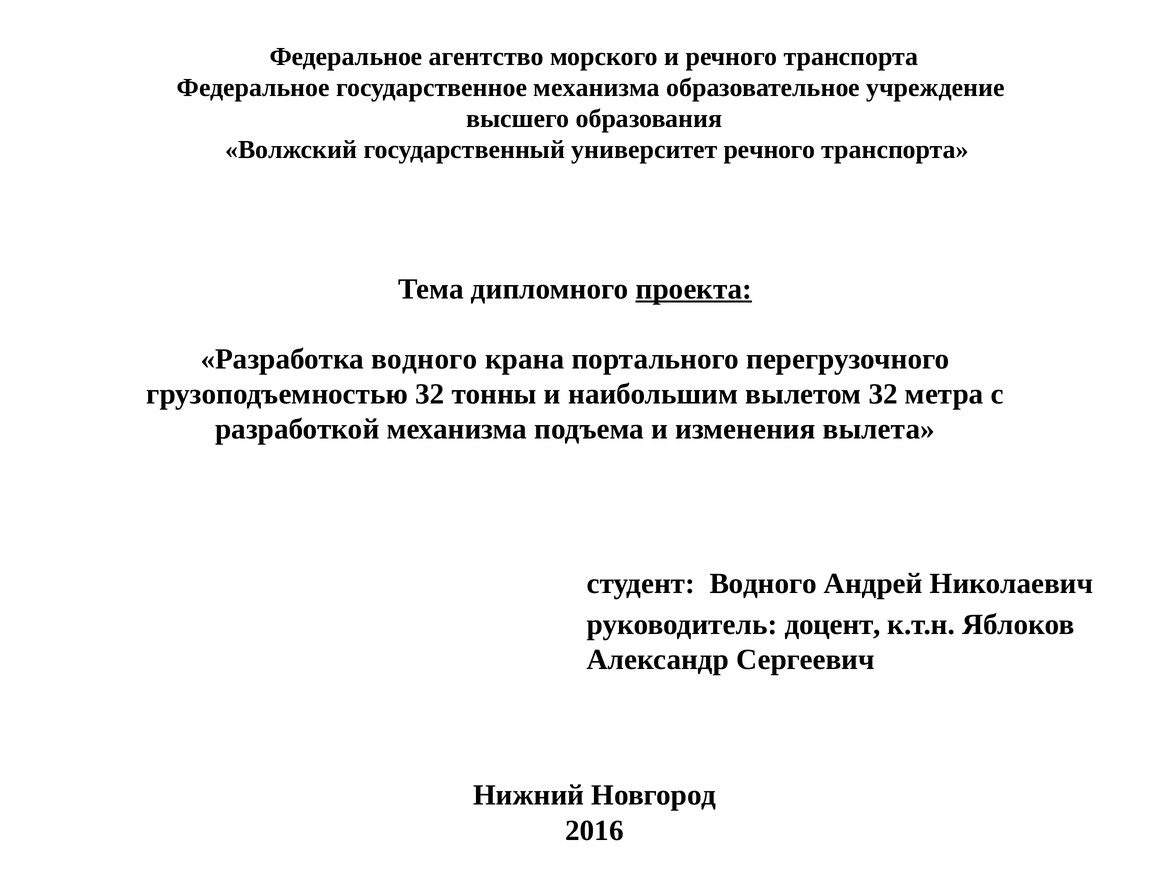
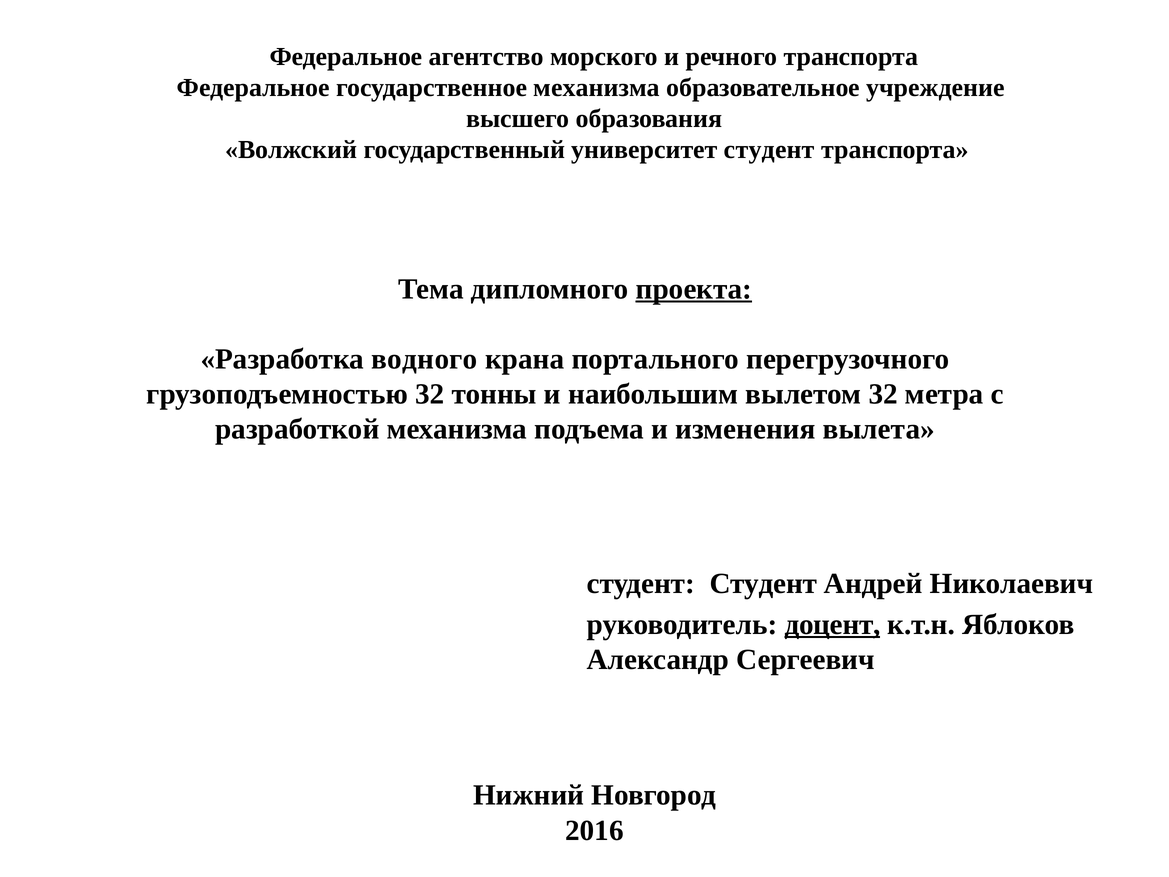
университет речного: речного -> студент
студент Водного: Водного -> Студент
доцент underline: none -> present
